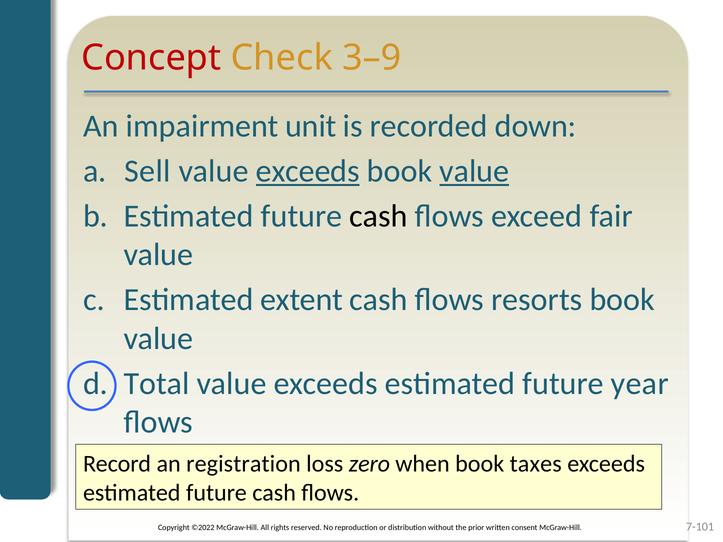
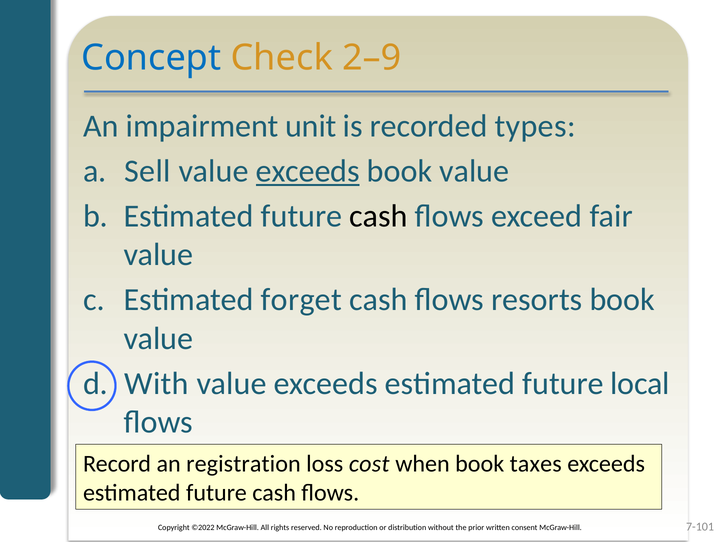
Concept colour: red -> blue
3–9: 3–9 -> 2–9
down: down -> types
value at (474, 171) underline: present -> none
extent: extent -> forget
Total: Total -> With
year: year -> local
zero: zero -> cost
